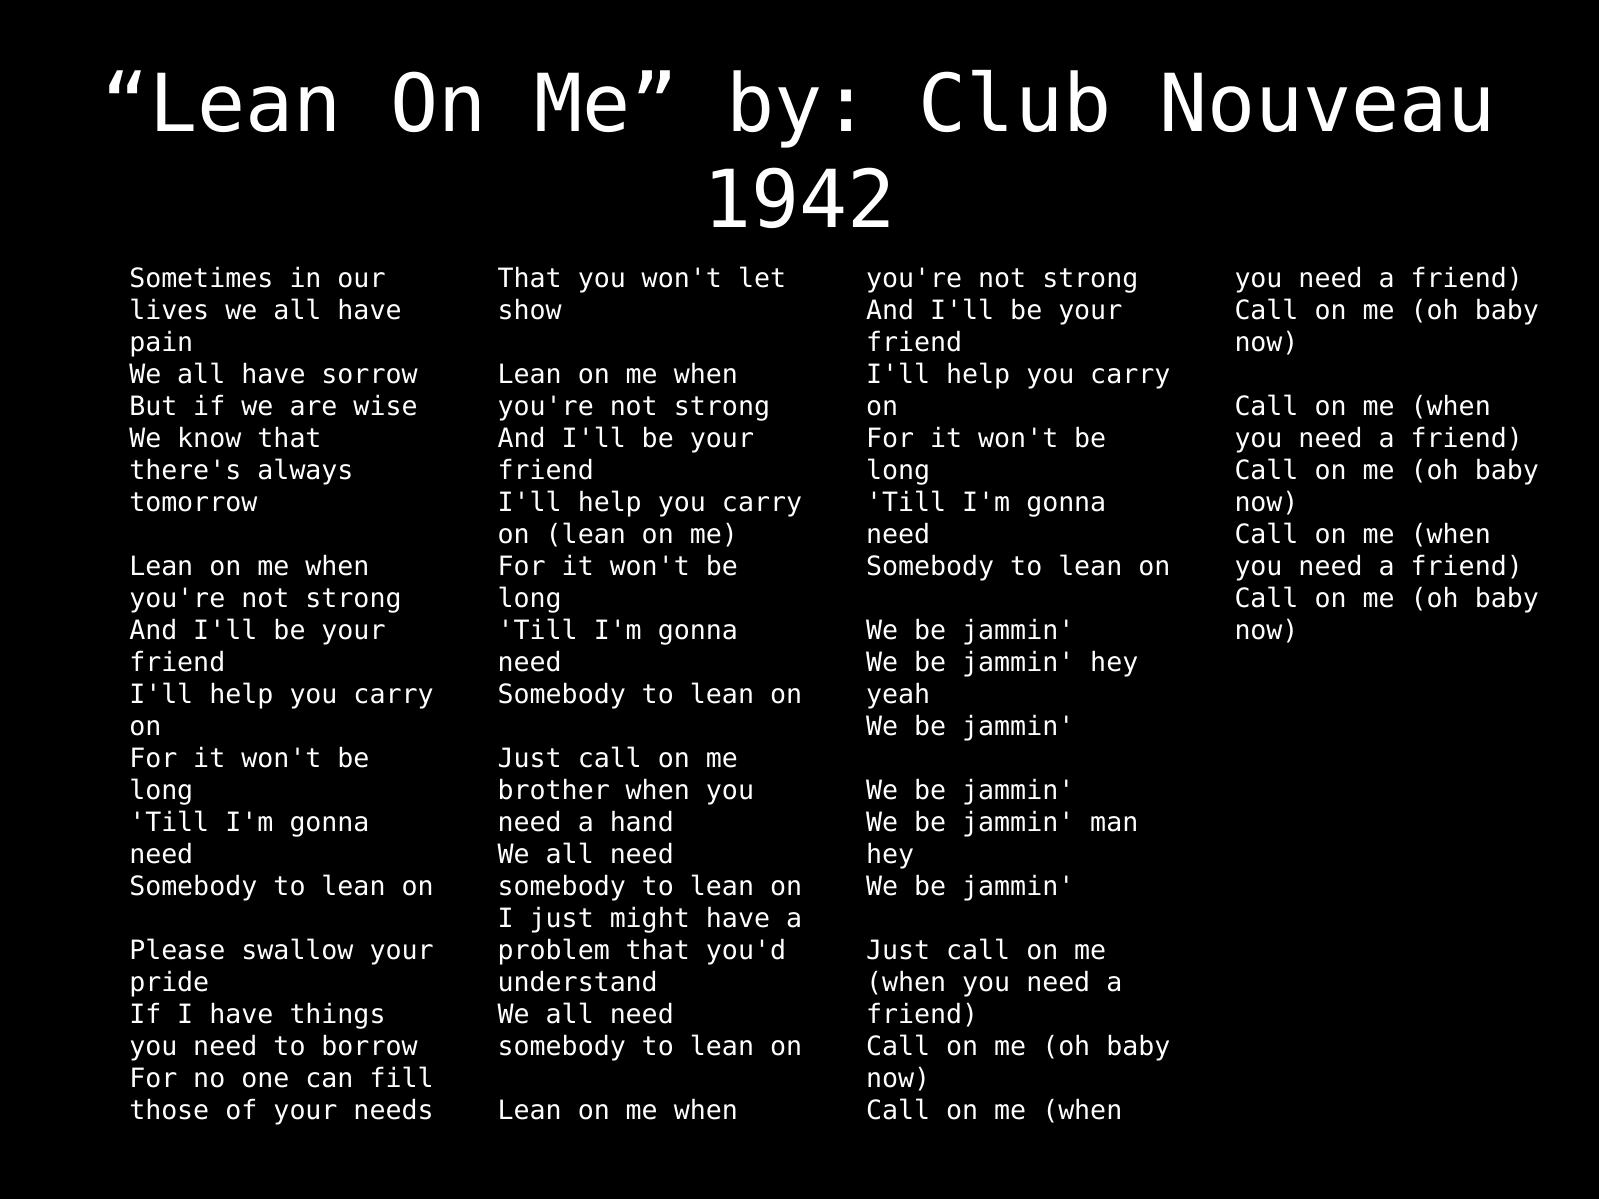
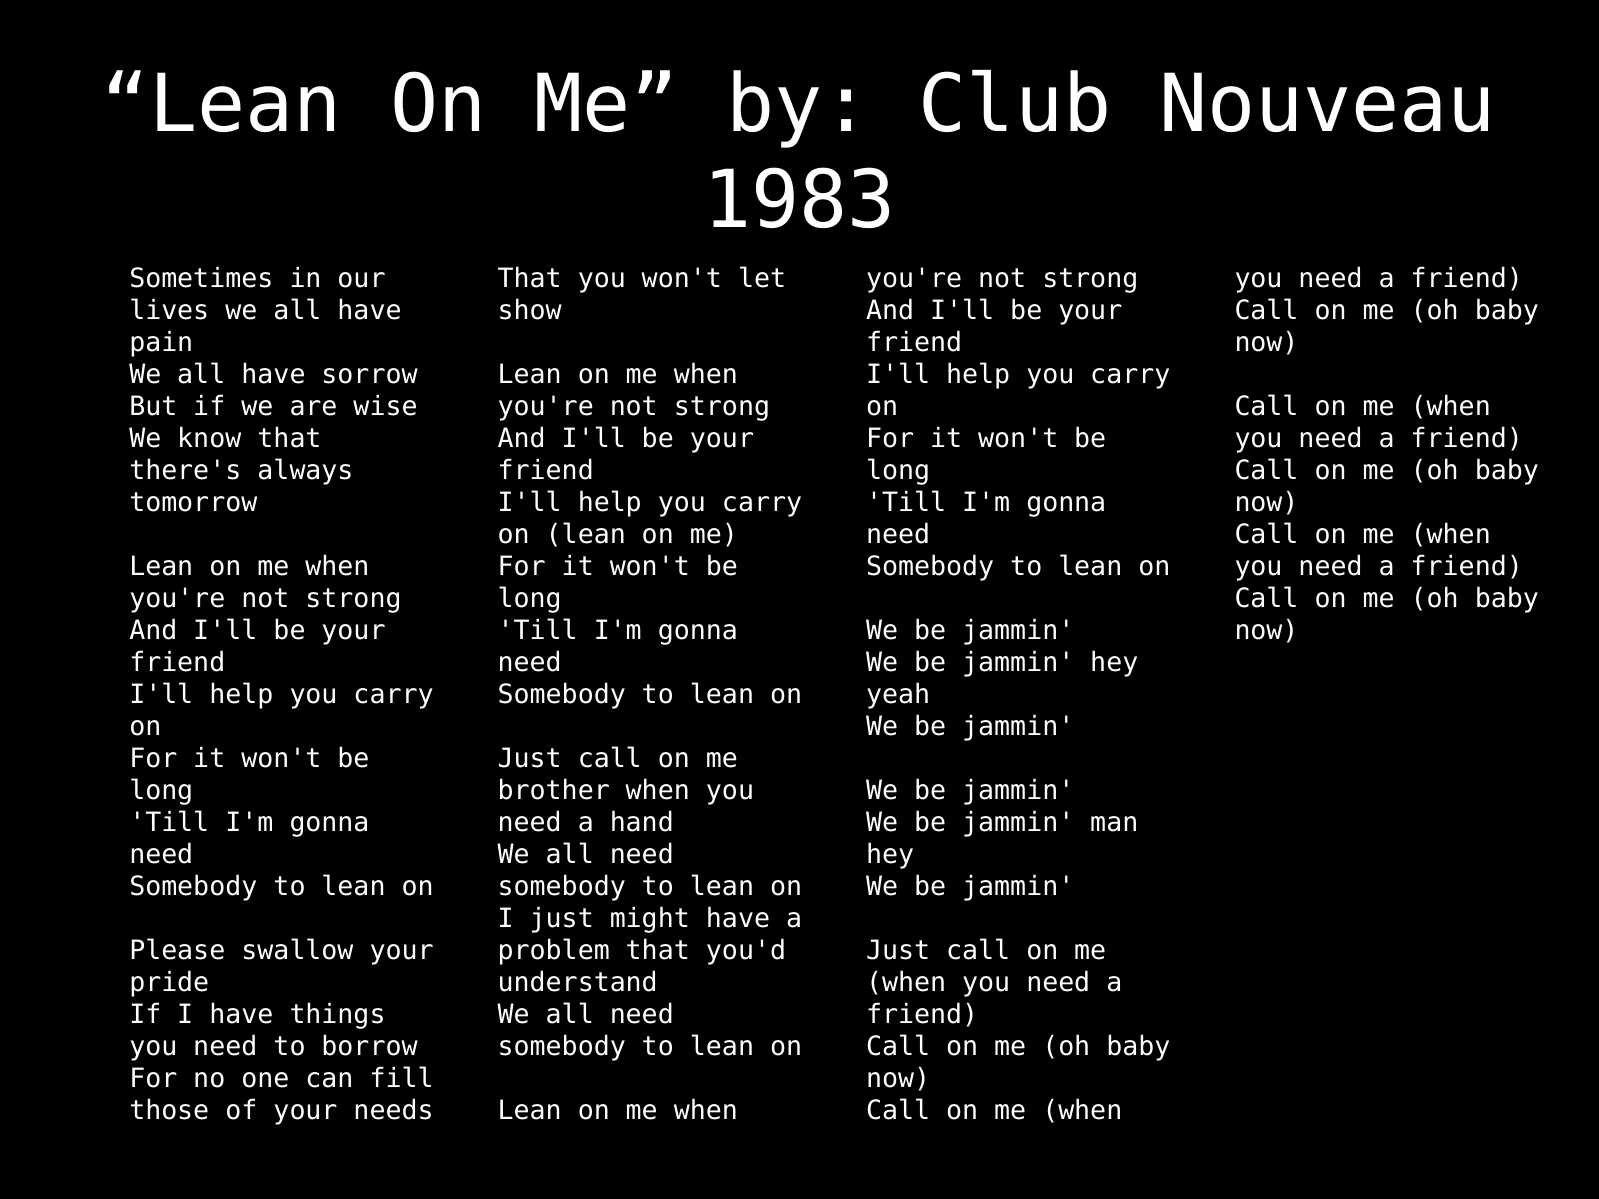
1942: 1942 -> 1983
